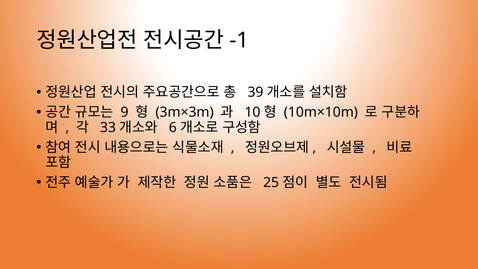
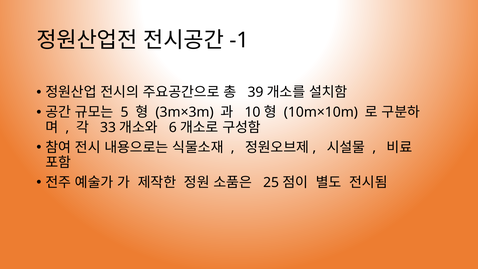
9: 9 -> 5
